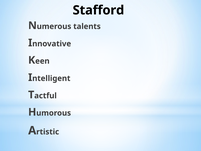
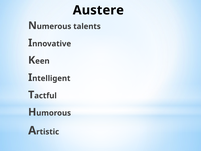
Stafford: Stafford -> Austere
